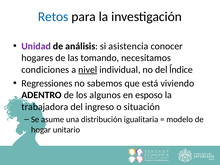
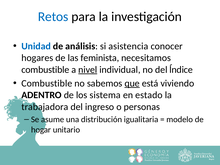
Unidad colour: purple -> blue
tomando: tomando -> feminista
condiciones at (45, 70): condiciones -> combustible
Regressiones at (47, 83): Regressiones -> Combustible
que underline: none -> present
algunos: algunos -> sistema
esposo: esposo -> estado
situación: situación -> personas
